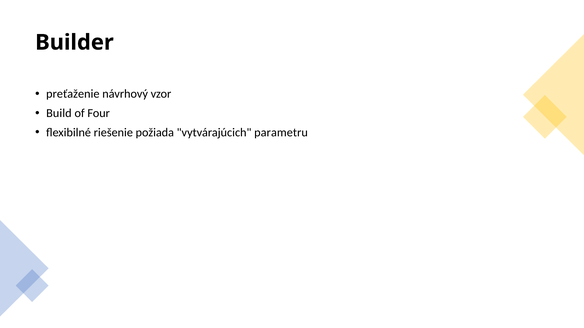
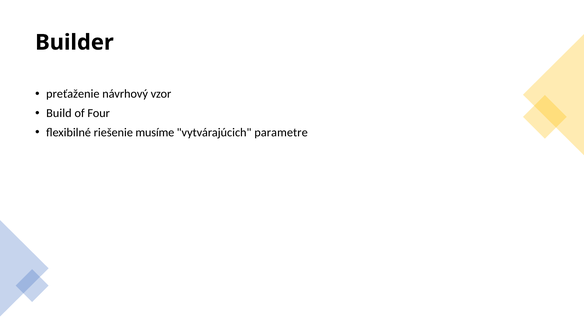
požiada: požiada -> musíme
parametru: parametru -> parametre
